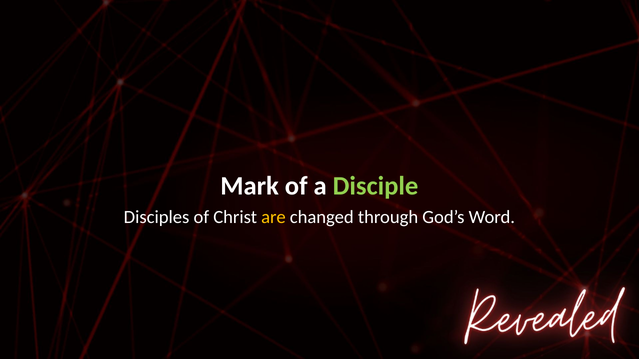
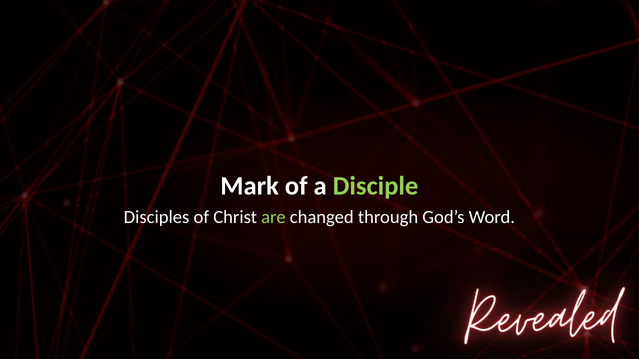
are colour: yellow -> light green
